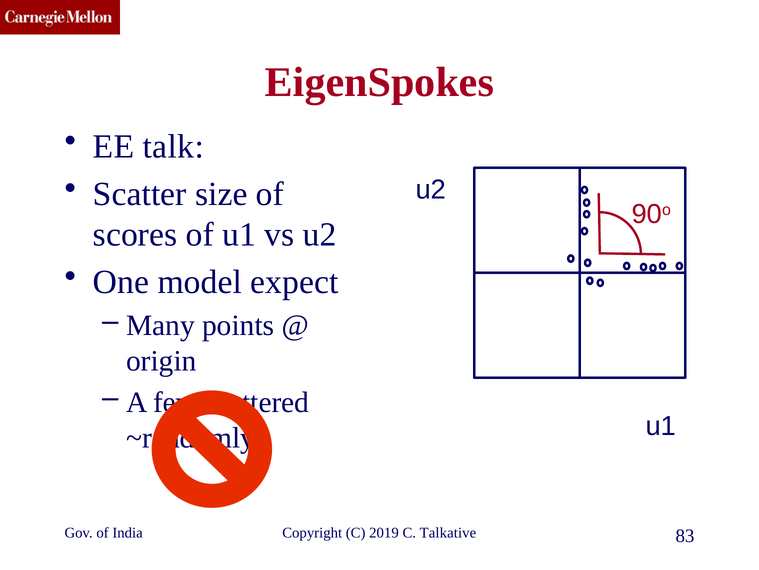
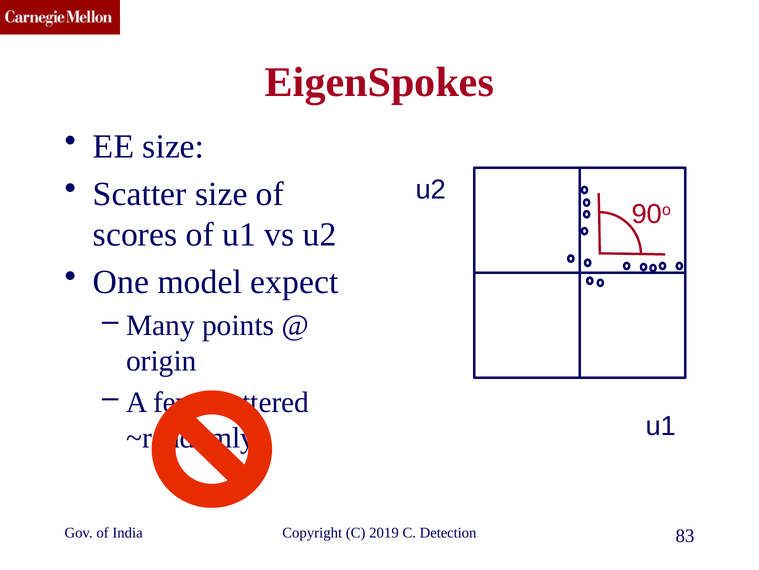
EE talk: talk -> size
Talkative: Talkative -> Detection
